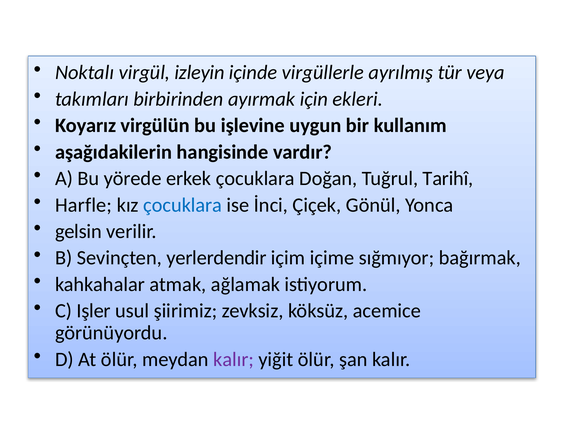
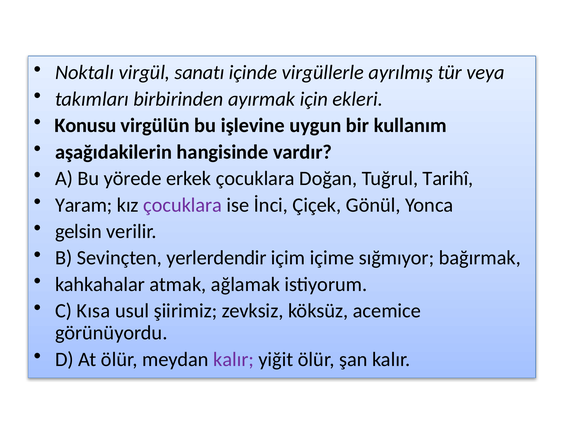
izleyin: izleyin -> sanatı
Koyarız: Koyarız -> Konusu
Harfle: Harfle -> Yaram
çocuklara at (183, 205) colour: blue -> purple
Işler: Işler -> Kısa
